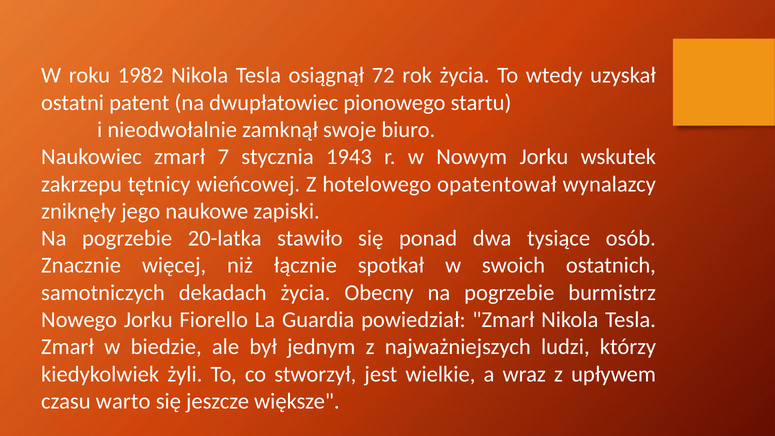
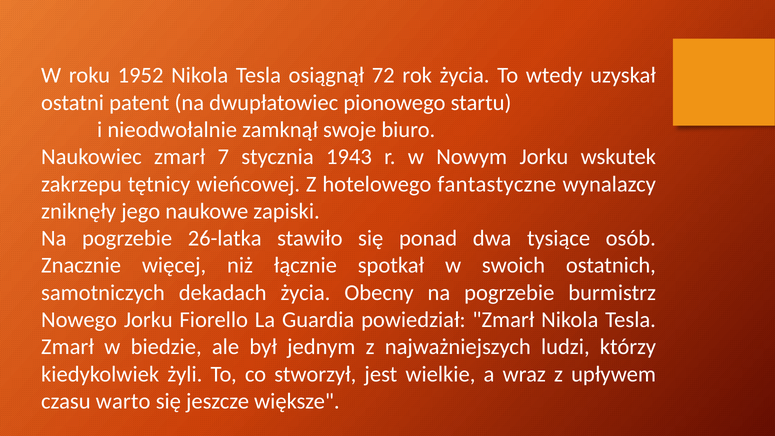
1982: 1982 -> 1952
opatentował: opatentował -> fantastyczne
20-latka: 20-latka -> 26-latka
